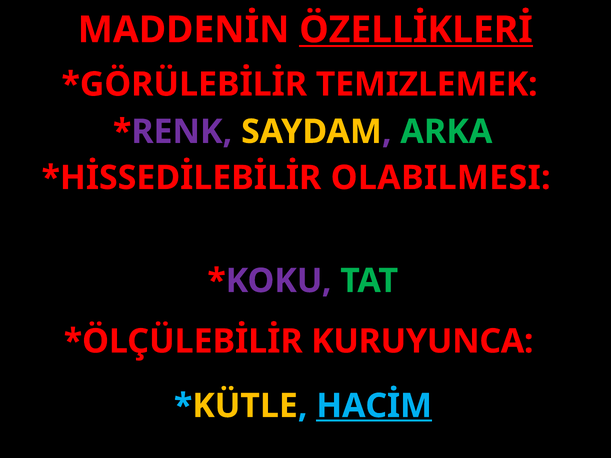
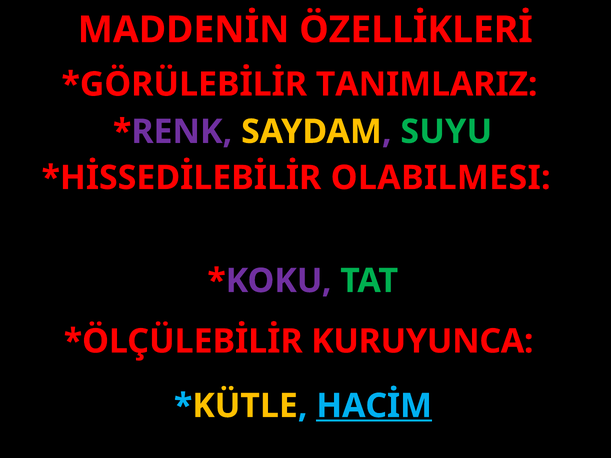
ÖZELLİKLERİ underline: present -> none
TEMIZLEMEK: TEMIZLEMEK -> TANIMLARIZ
ARKA: ARKA -> SUYU
